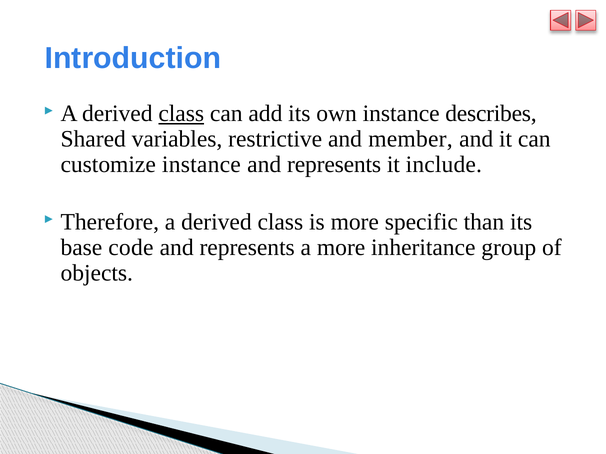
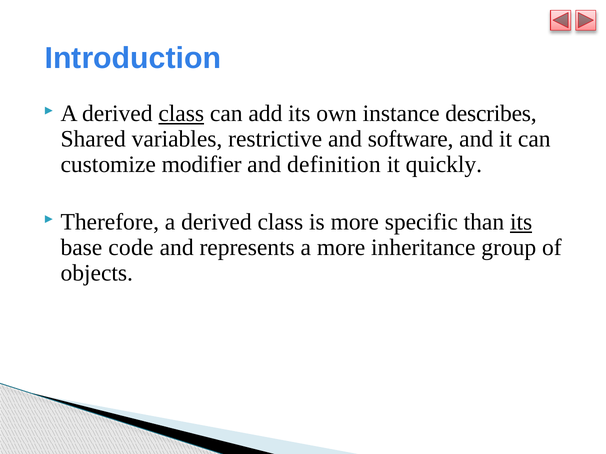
member: member -> software
customize instance: instance -> modifier
represents at (334, 165): represents -> definition
include: include -> quickly
its at (521, 222) underline: none -> present
